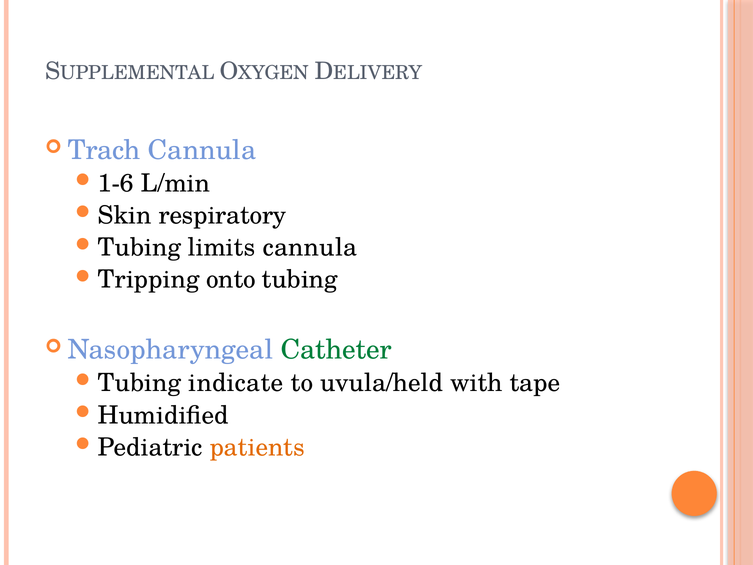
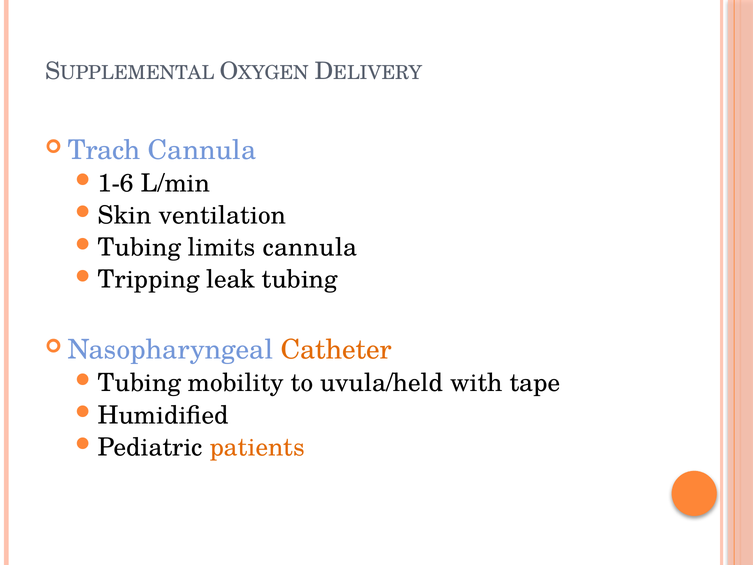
respiratory: respiratory -> ventilation
onto: onto -> leak
Catheter colour: green -> orange
indicate: indicate -> mobility
